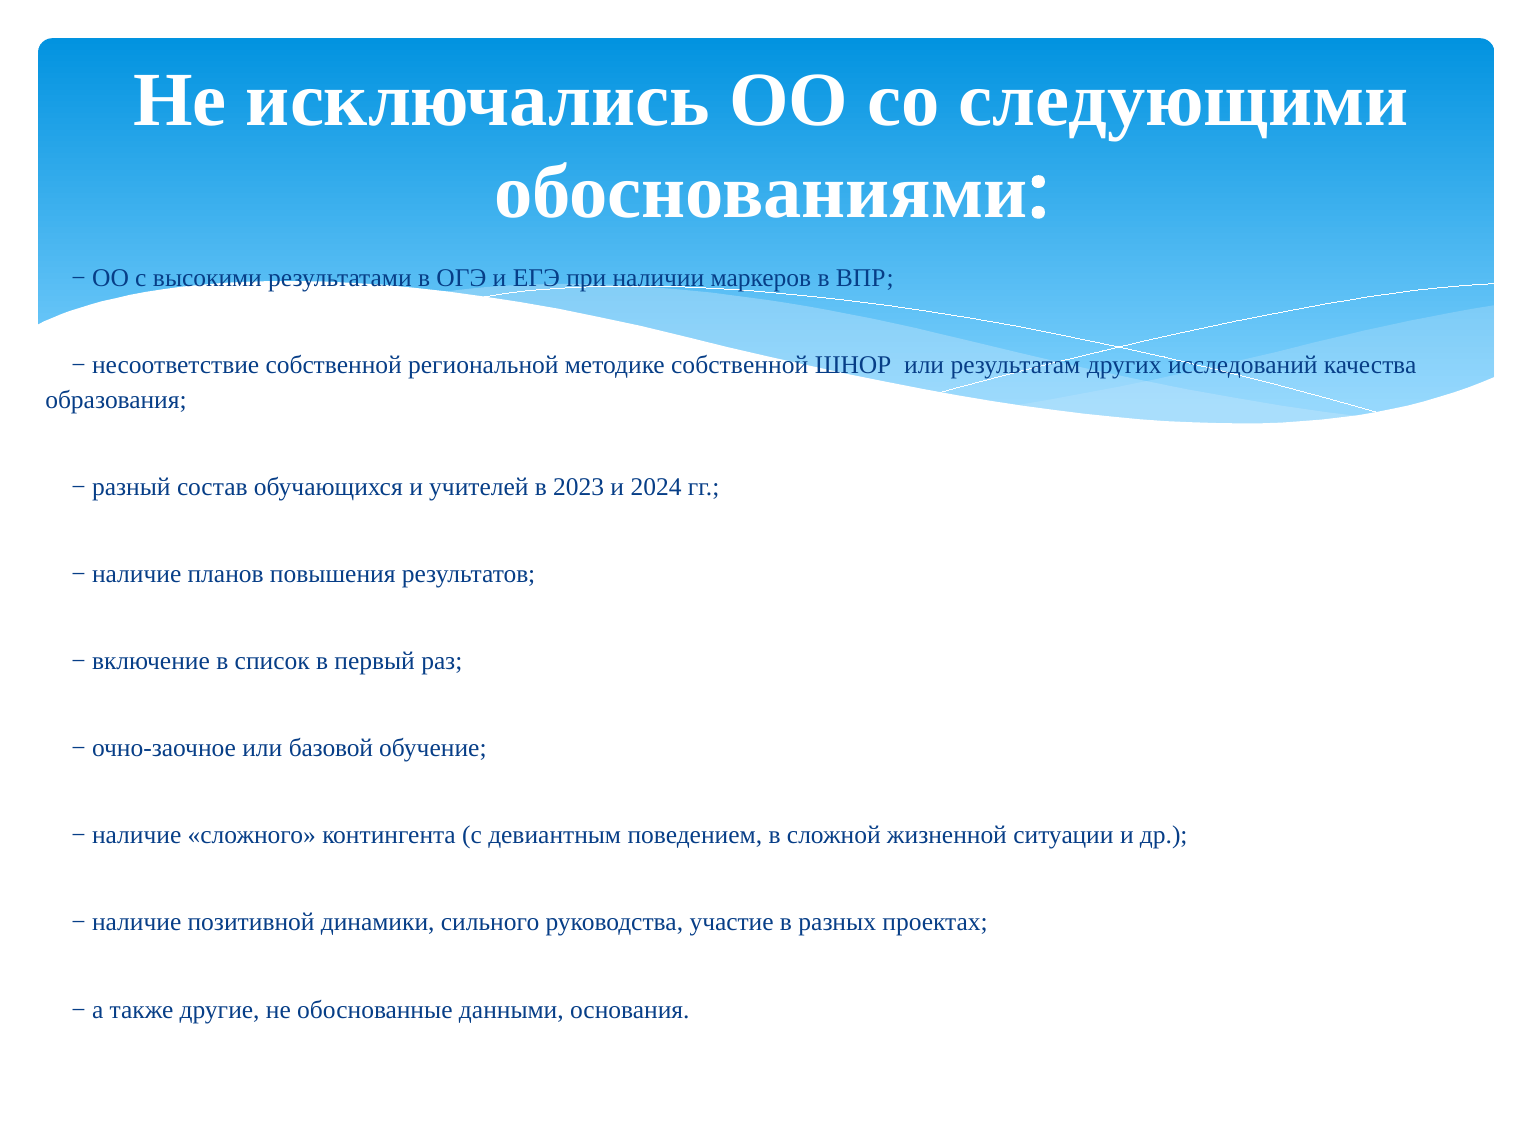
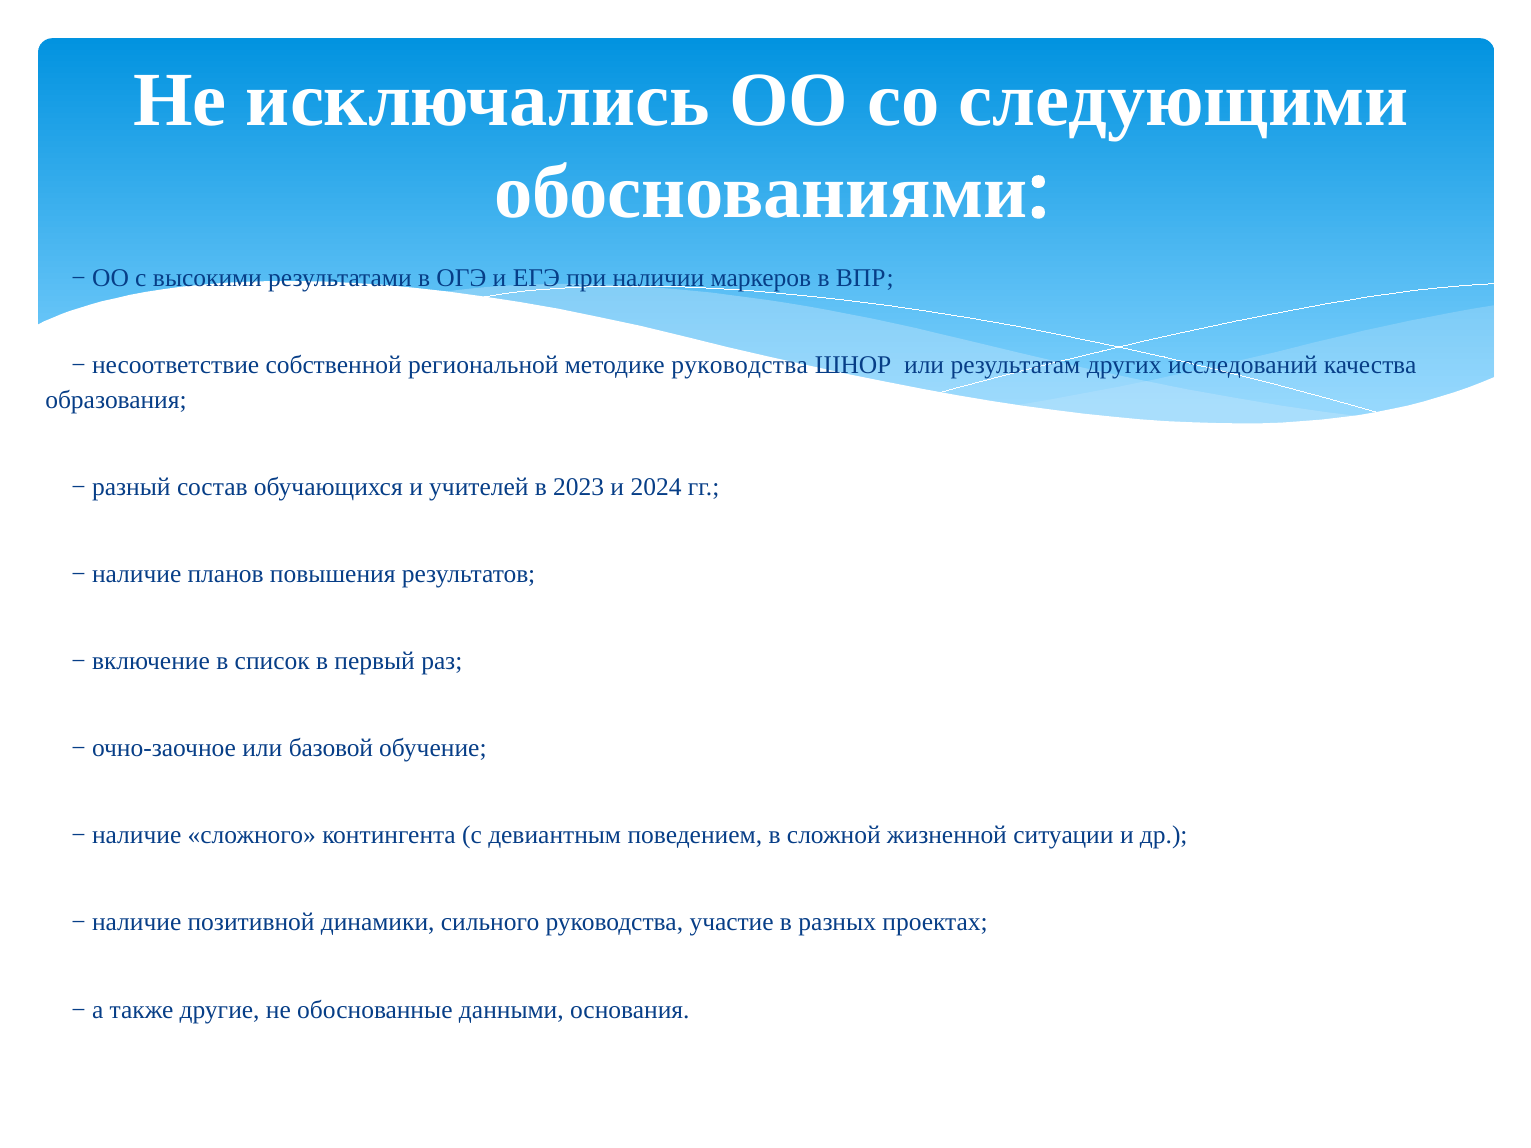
методике собственной: собственной -> руководства
